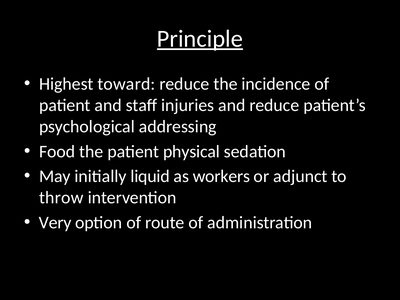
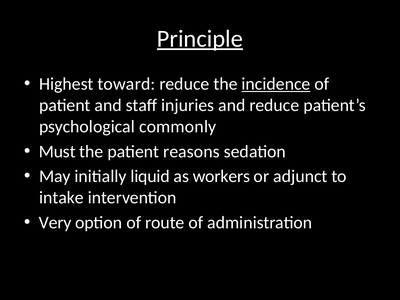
incidence underline: none -> present
addressing: addressing -> commonly
Food: Food -> Must
physical: physical -> reasons
throw: throw -> intake
